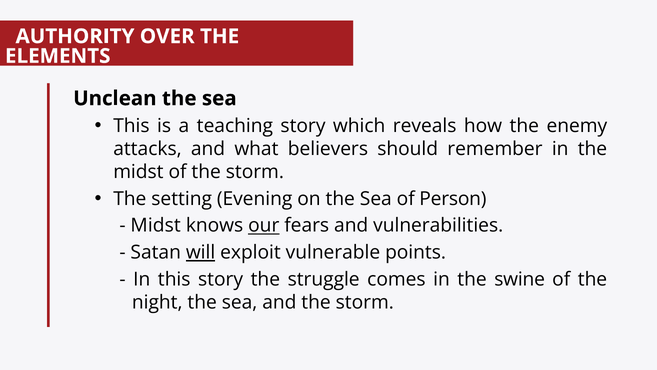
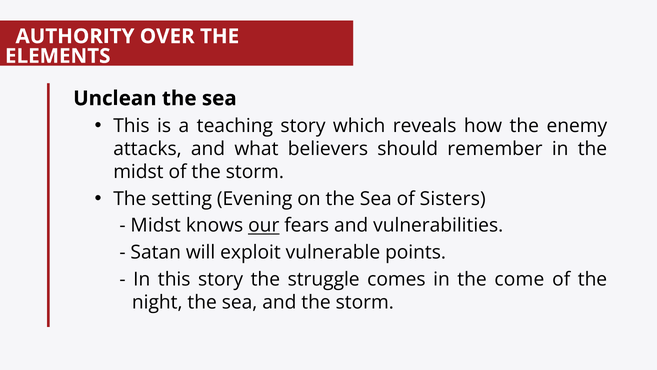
Person: Person -> Sisters
will underline: present -> none
swine: swine -> come
